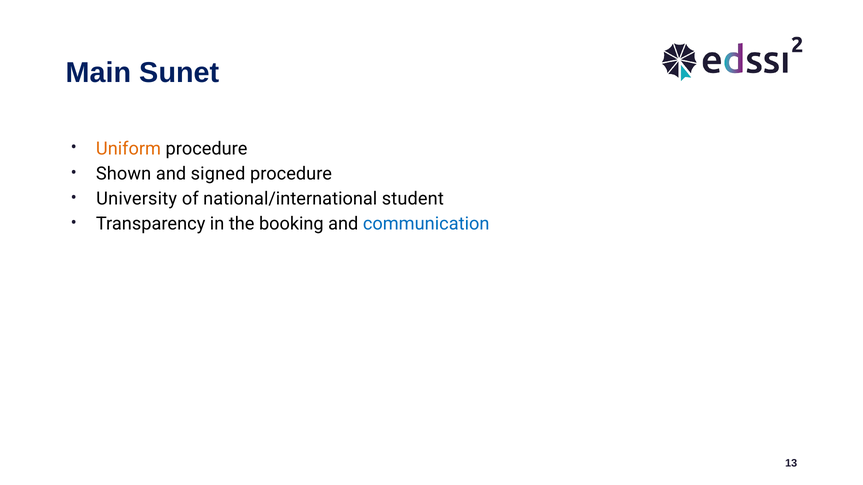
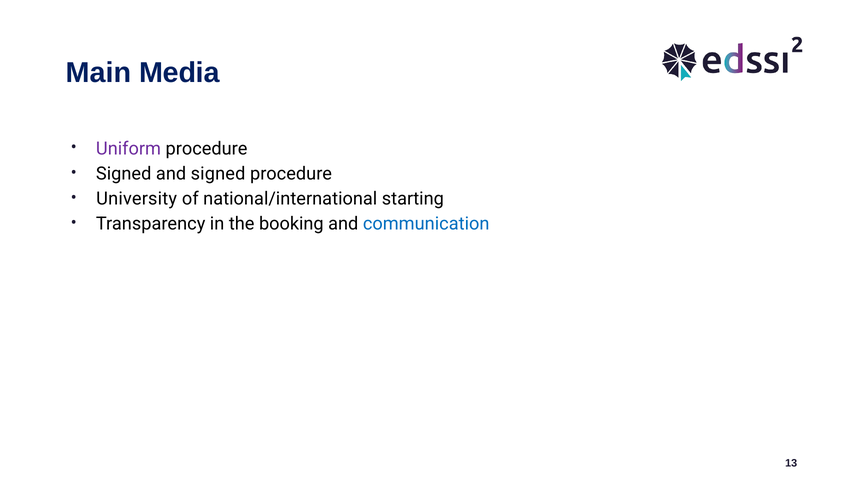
Sunet: Sunet -> Media
Uniform colour: orange -> purple
Shown at (124, 174): Shown -> Signed
student: student -> starting
